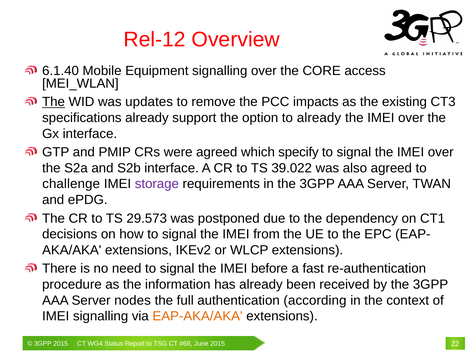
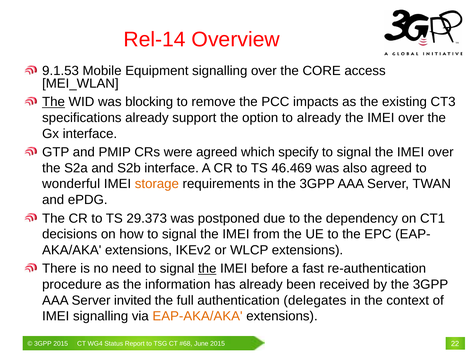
Rel-12: Rel-12 -> Rel-14
6.1.40: 6.1.40 -> 9.1.53
updates: updates -> blocking
39.022: 39.022 -> 46.469
challenge: challenge -> wonderful
storage colour: purple -> orange
29.573: 29.573 -> 29.373
the at (207, 269) underline: none -> present
nodes: nodes -> invited
according: according -> delegates
